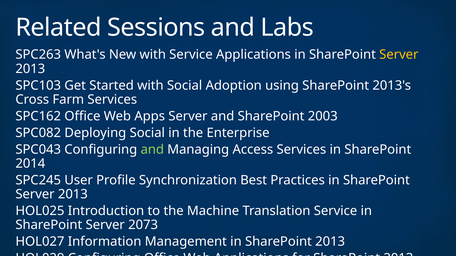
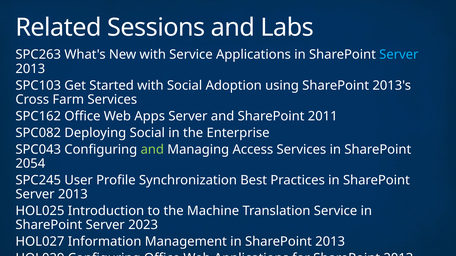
Server at (399, 55) colour: yellow -> light blue
2003: 2003 -> 2011
2014: 2014 -> 2054
2073: 2073 -> 2023
